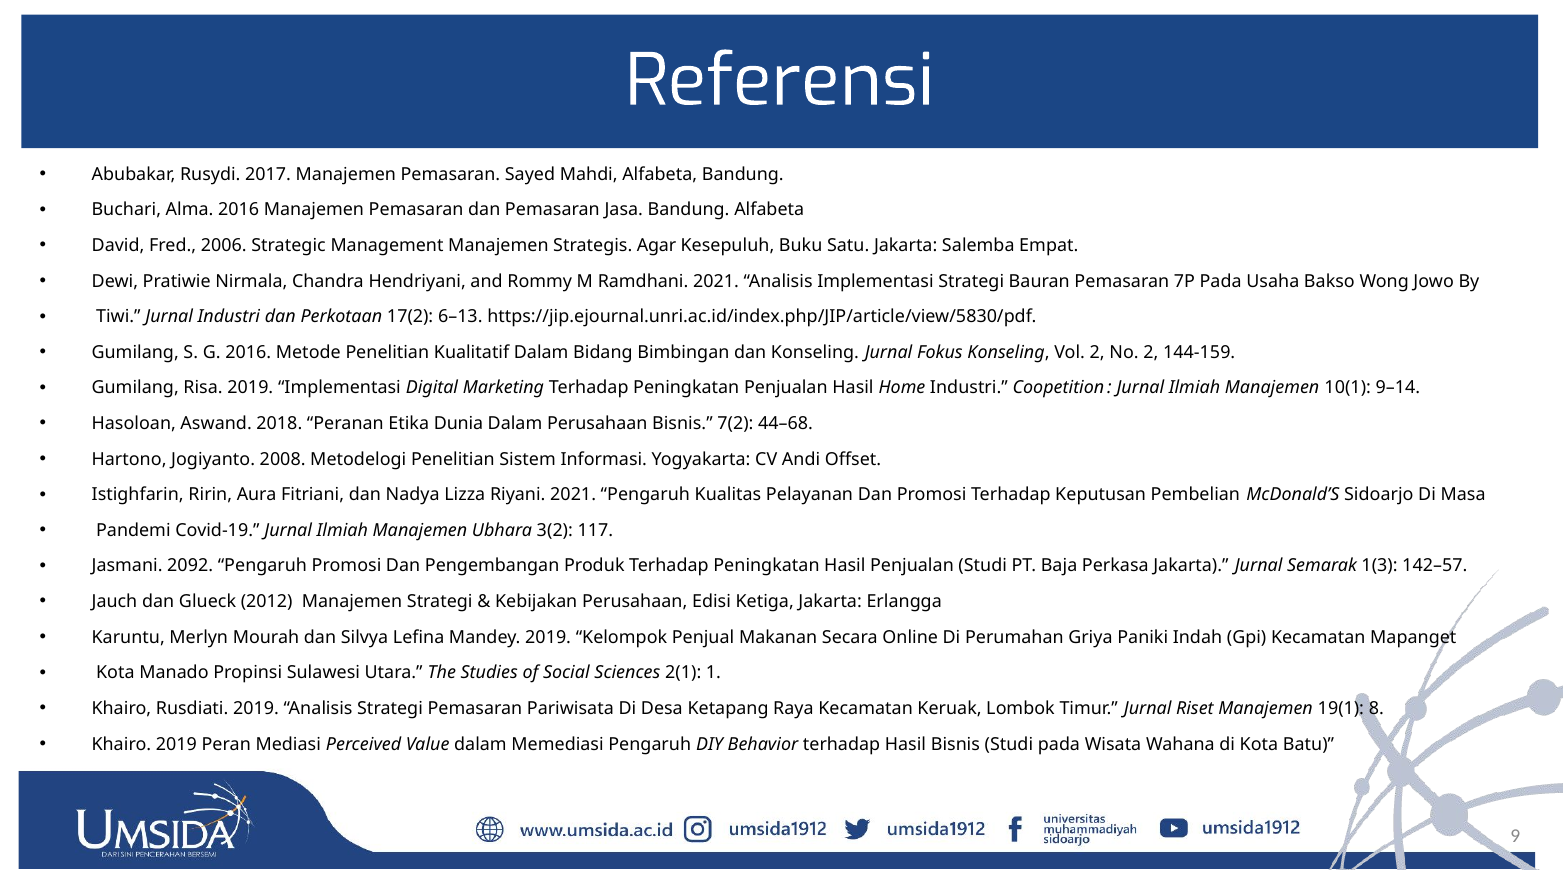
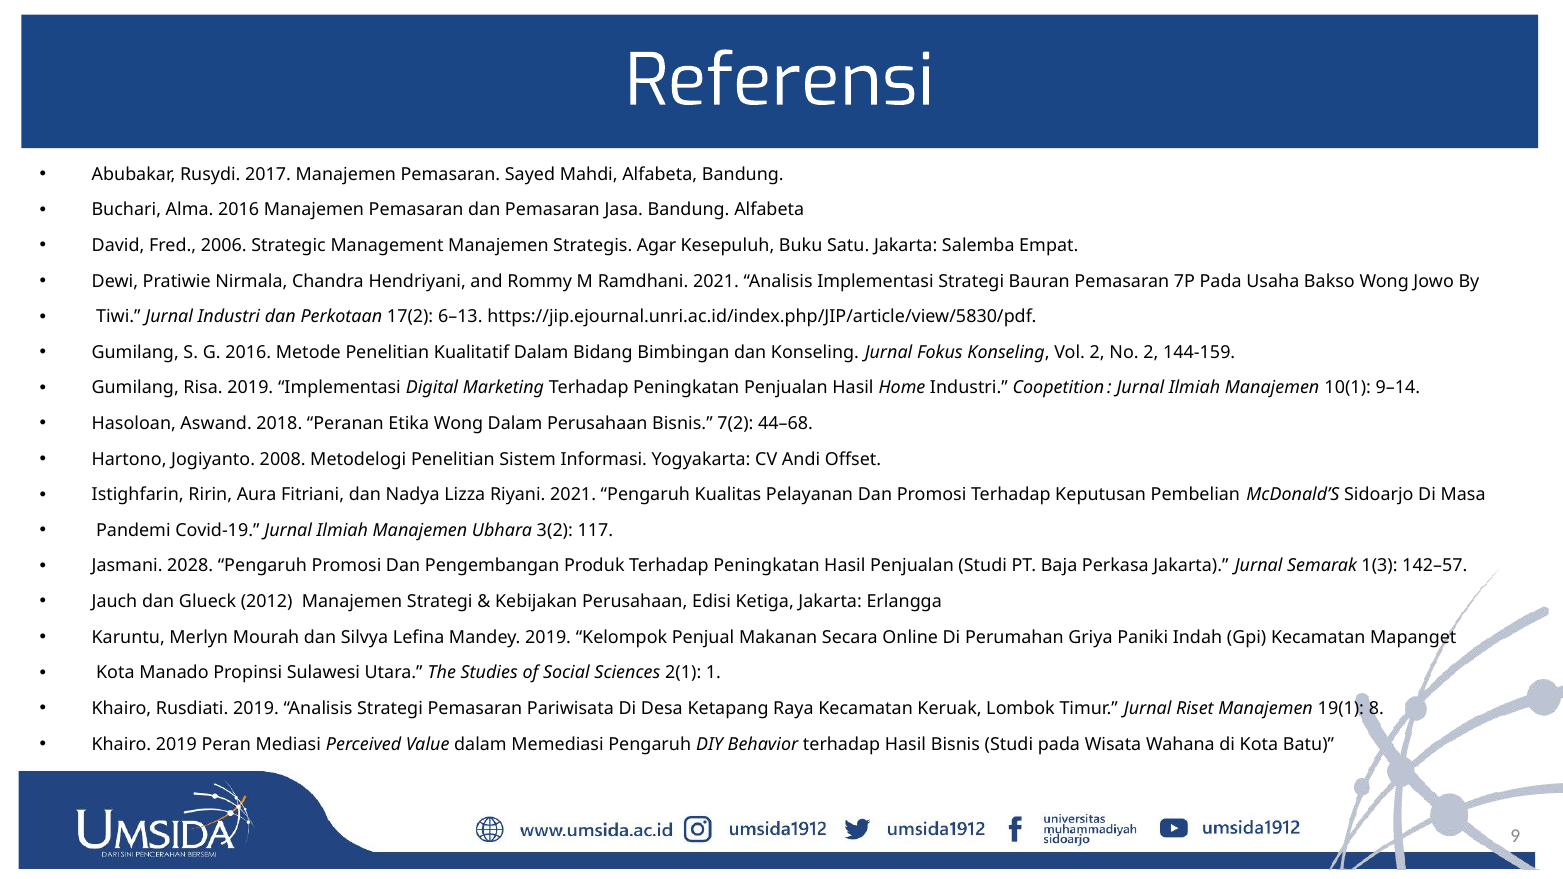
Etika Dunia: Dunia -> Wong
2092: 2092 -> 2028
